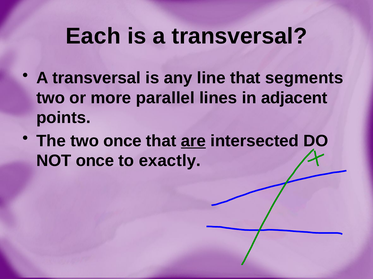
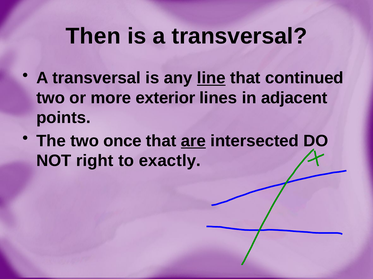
Each: Each -> Then
line underline: none -> present
segments: segments -> continued
parallel: parallel -> exterior
NOT once: once -> right
